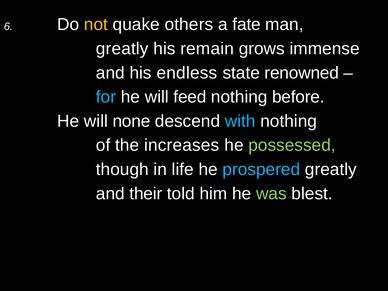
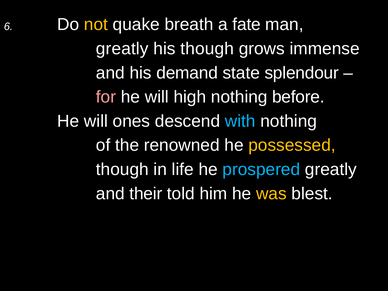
others: others -> breath
his remain: remain -> though
endless: endless -> demand
renowned: renowned -> splendour
for colour: light blue -> pink
feed: feed -> high
none: none -> ones
increases: increases -> renowned
possessed colour: light green -> yellow
was colour: light green -> yellow
